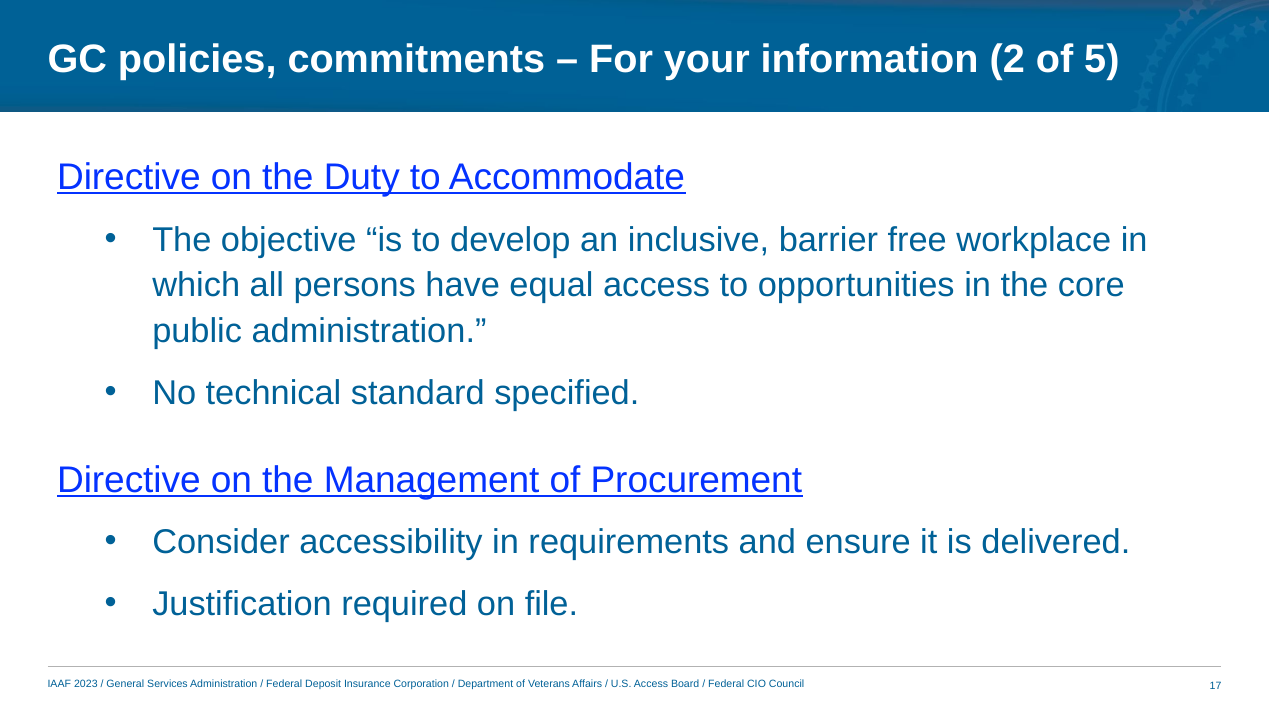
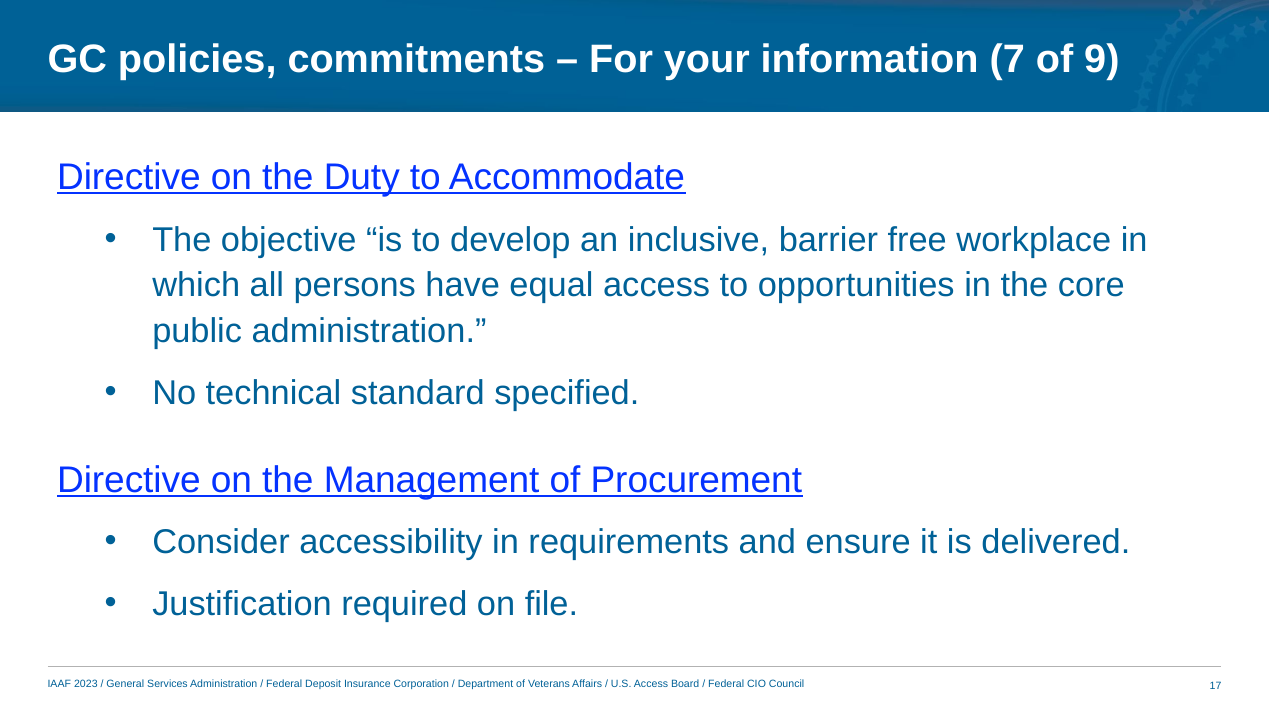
2: 2 -> 7
5: 5 -> 9
